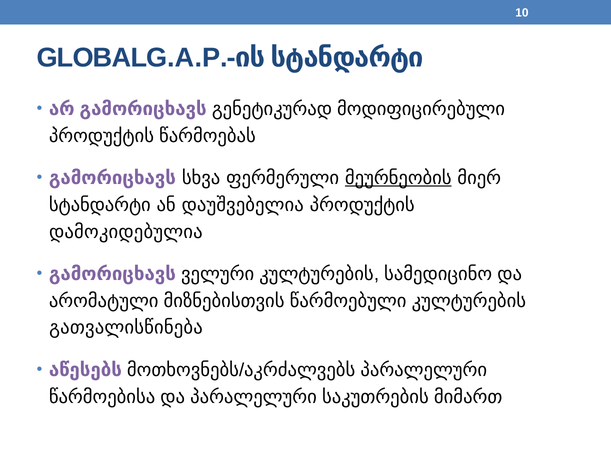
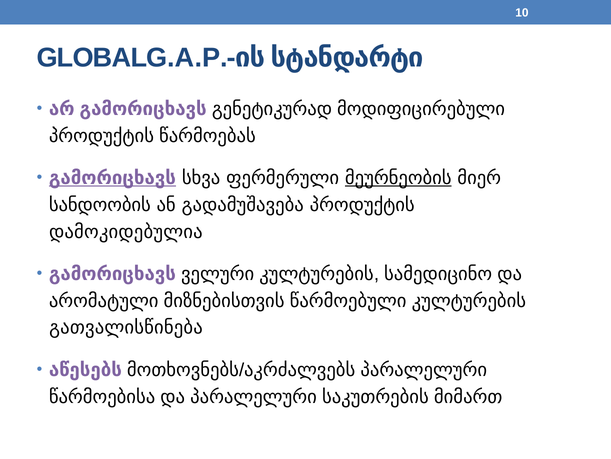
გამორიცხავს at (112, 178) underline: none -> present
სტანდარტი: სტანდარტი -> სანდოობის
დაუშვებელია: დაუშვებელია -> გადამუშავება
